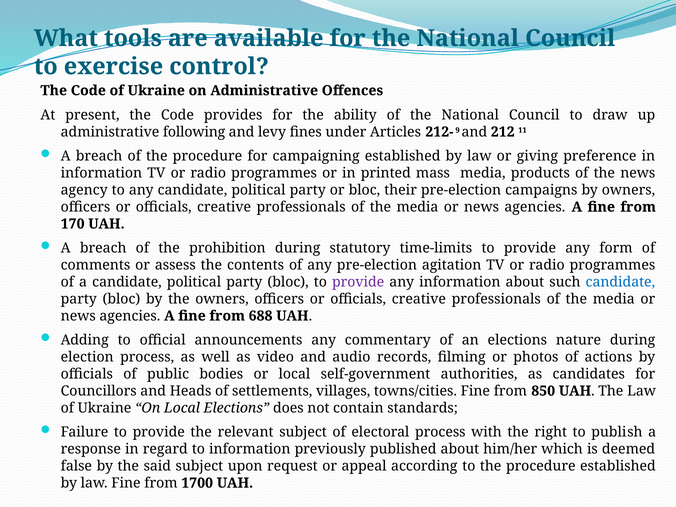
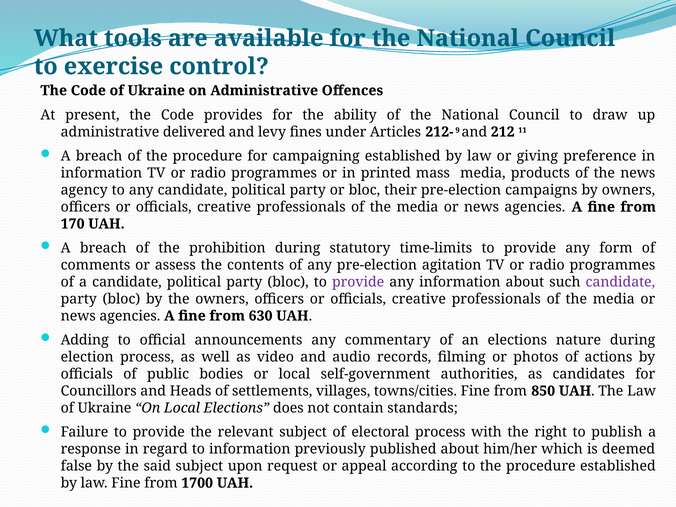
following: following -> delivered
candidate at (620, 282) colour: blue -> purple
688: 688 -> 630
